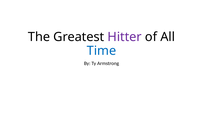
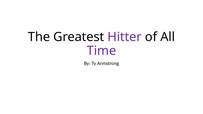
Time colour: blue -> purple
